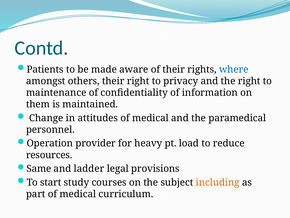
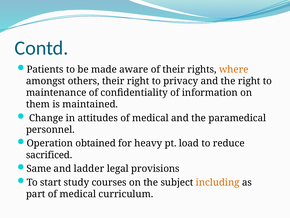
where colour: blue -> orange
provider: provider -> obtained
resources: resources -> sacrificed
